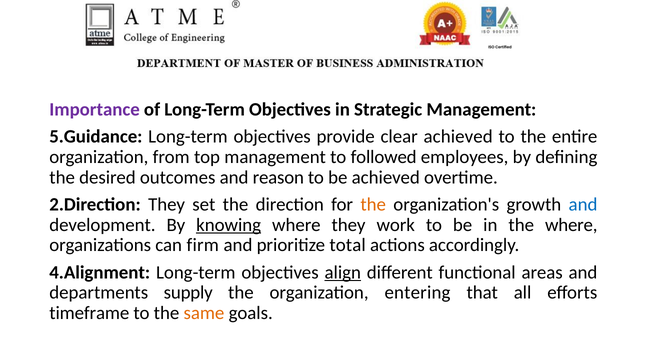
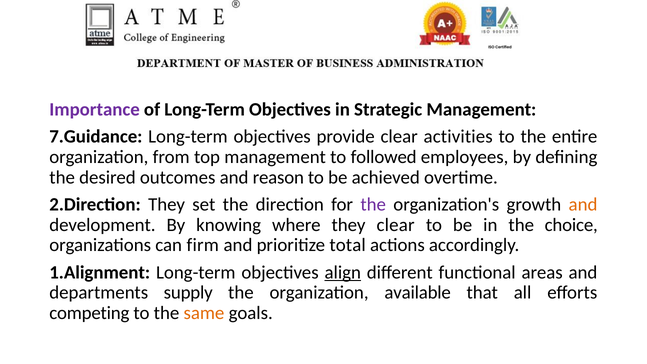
5.Guidance: 5.Guidance -> 7.Guidance
clear achieved: achieved -> activities
the at (373, 204) colour: orange -> purple
and at (583, 204) colour: blue -> orange
knowing underline: present -> none
they work: work -> clear
the where: where -> choice
4.Alignment: 4.Alignment -> 1.Alignment
entering: entering -> available
timeframe: timeframe -> competing
